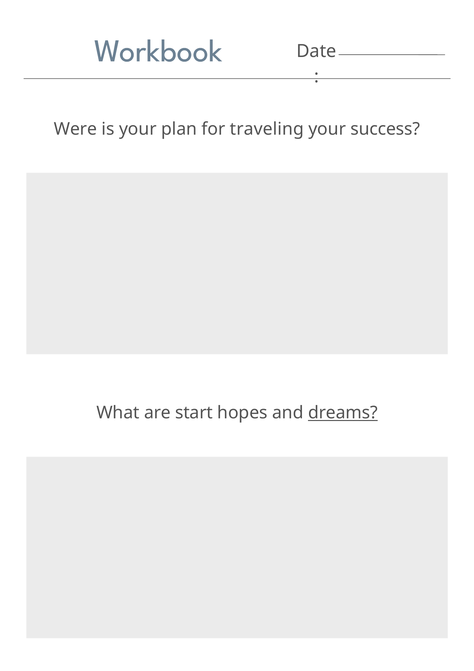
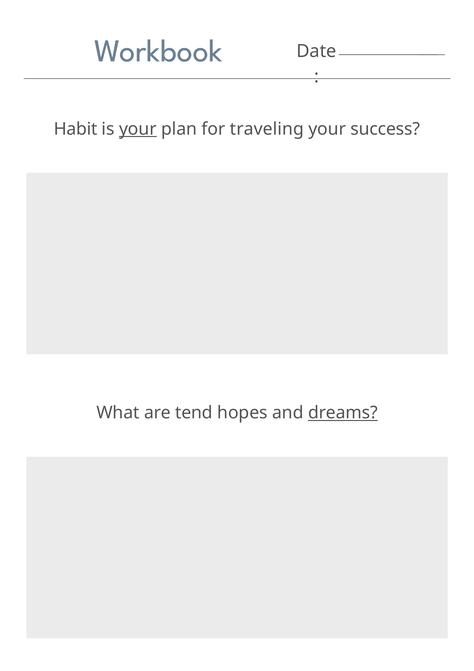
Were: Were -> Habit
your at (138, 129) underline: none -> present
start: start -> tend
